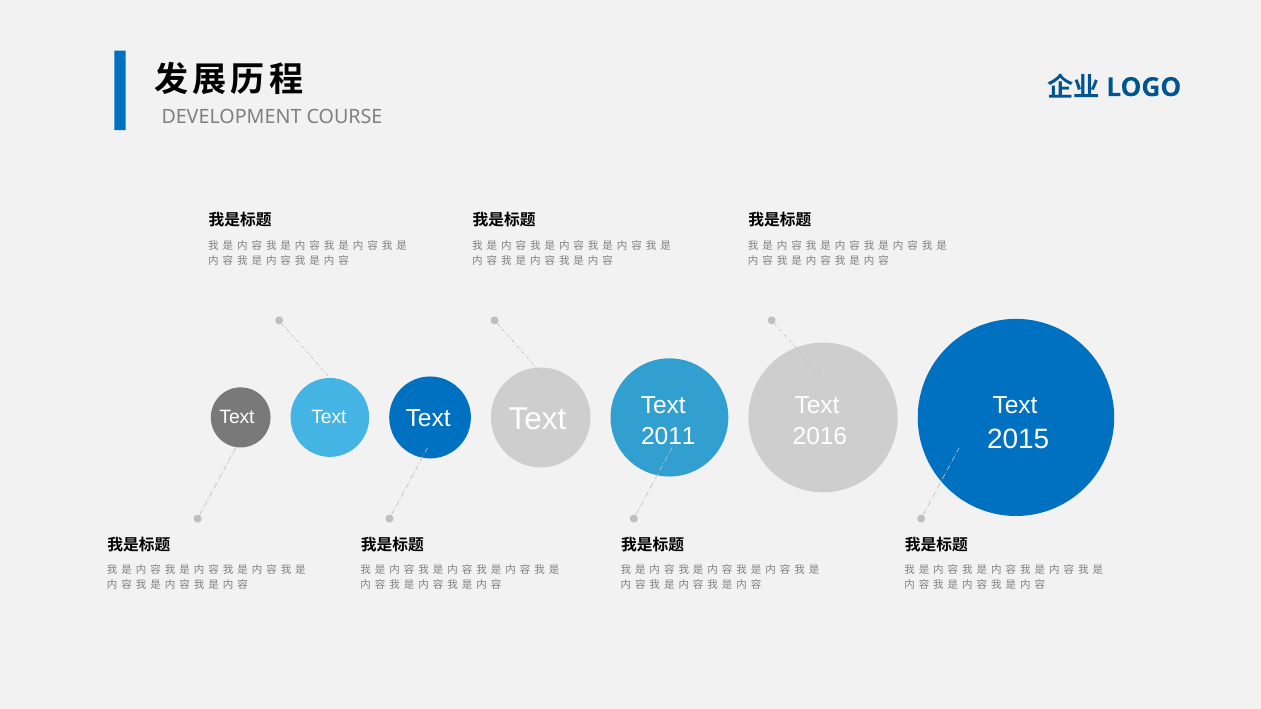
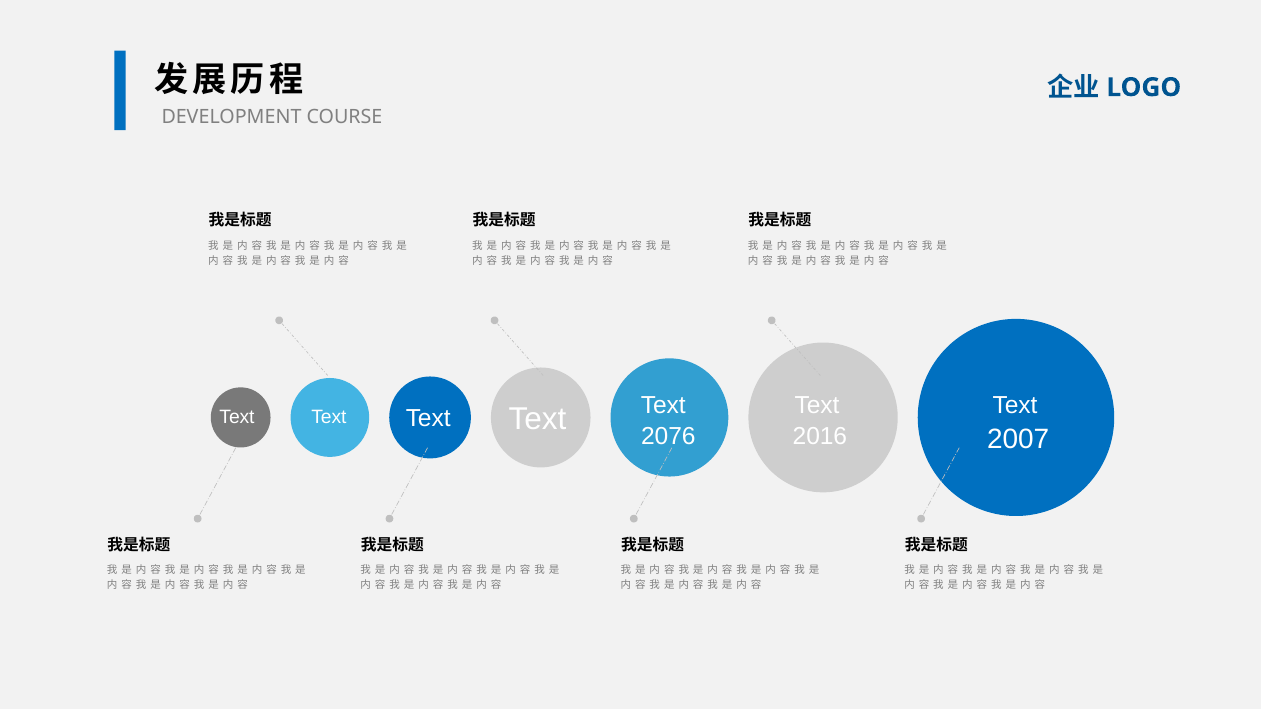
2011: 2011 -> 2076
2015: 2015 -> 2007
